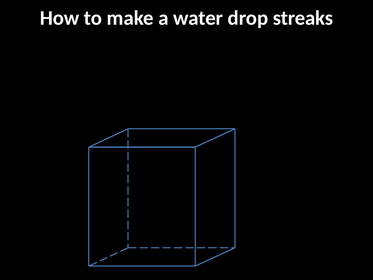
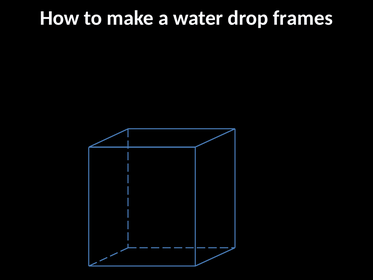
streaks: streaks -> frames
